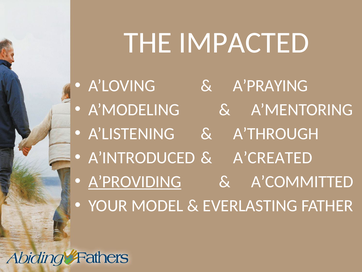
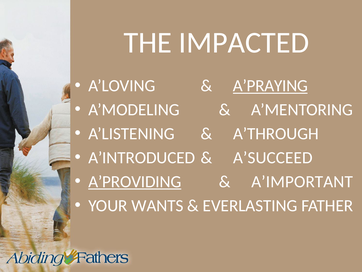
A’PRAYING underline: none -> present
A’CREATED: A’CREATED -> A’SUCCEED
A’COMMITTED: A’COMMITTED -> A’IMPORTANT
MODEL: MODEL -> WANTS
